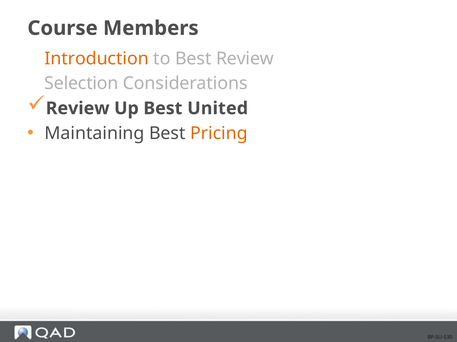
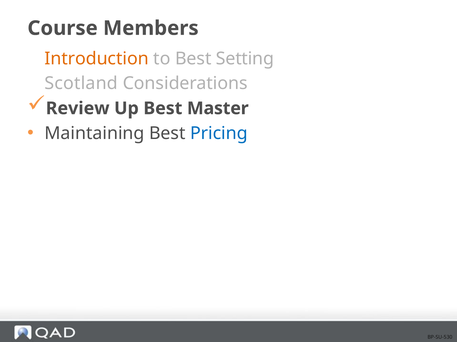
Best Review: Review -> Setting
Selection: Selection -> Scotland
United: United -> Master
Pricing colour: orange -> blue
